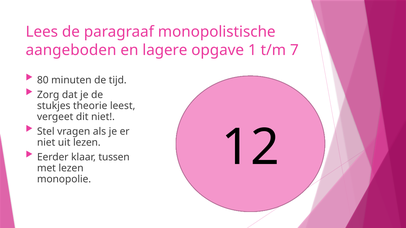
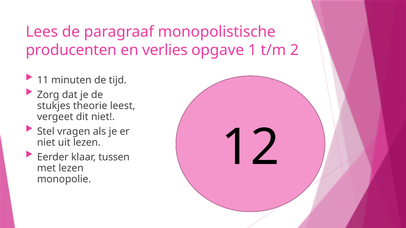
aangeboden: aangeboden -> producenten
lagere: lagere -> verlies
7: 7 -> 2
80 at (43, 80): 80 -> 11
